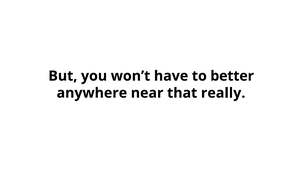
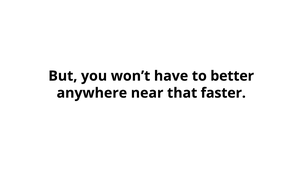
really: really -> faster
